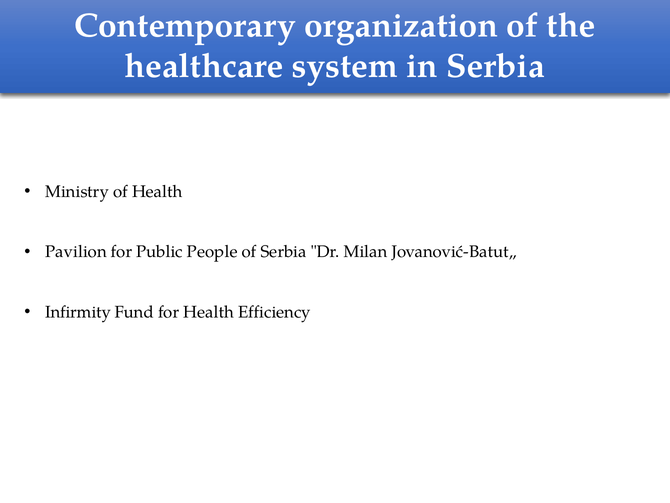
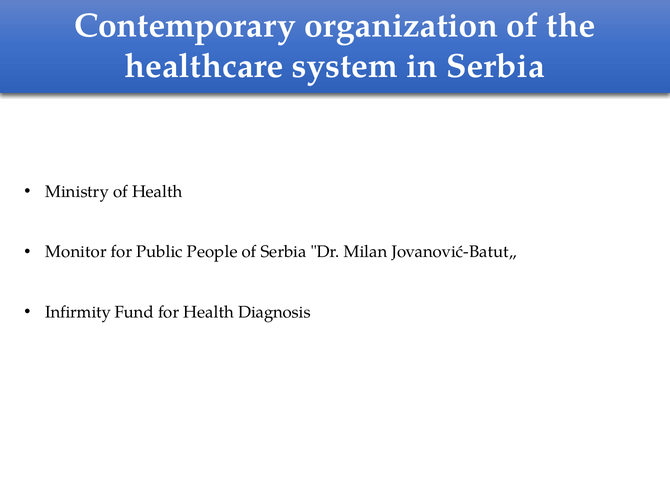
Pavilion: Pavilion -> Monitor
Efficiency: Efficiency -> Diagnosis
